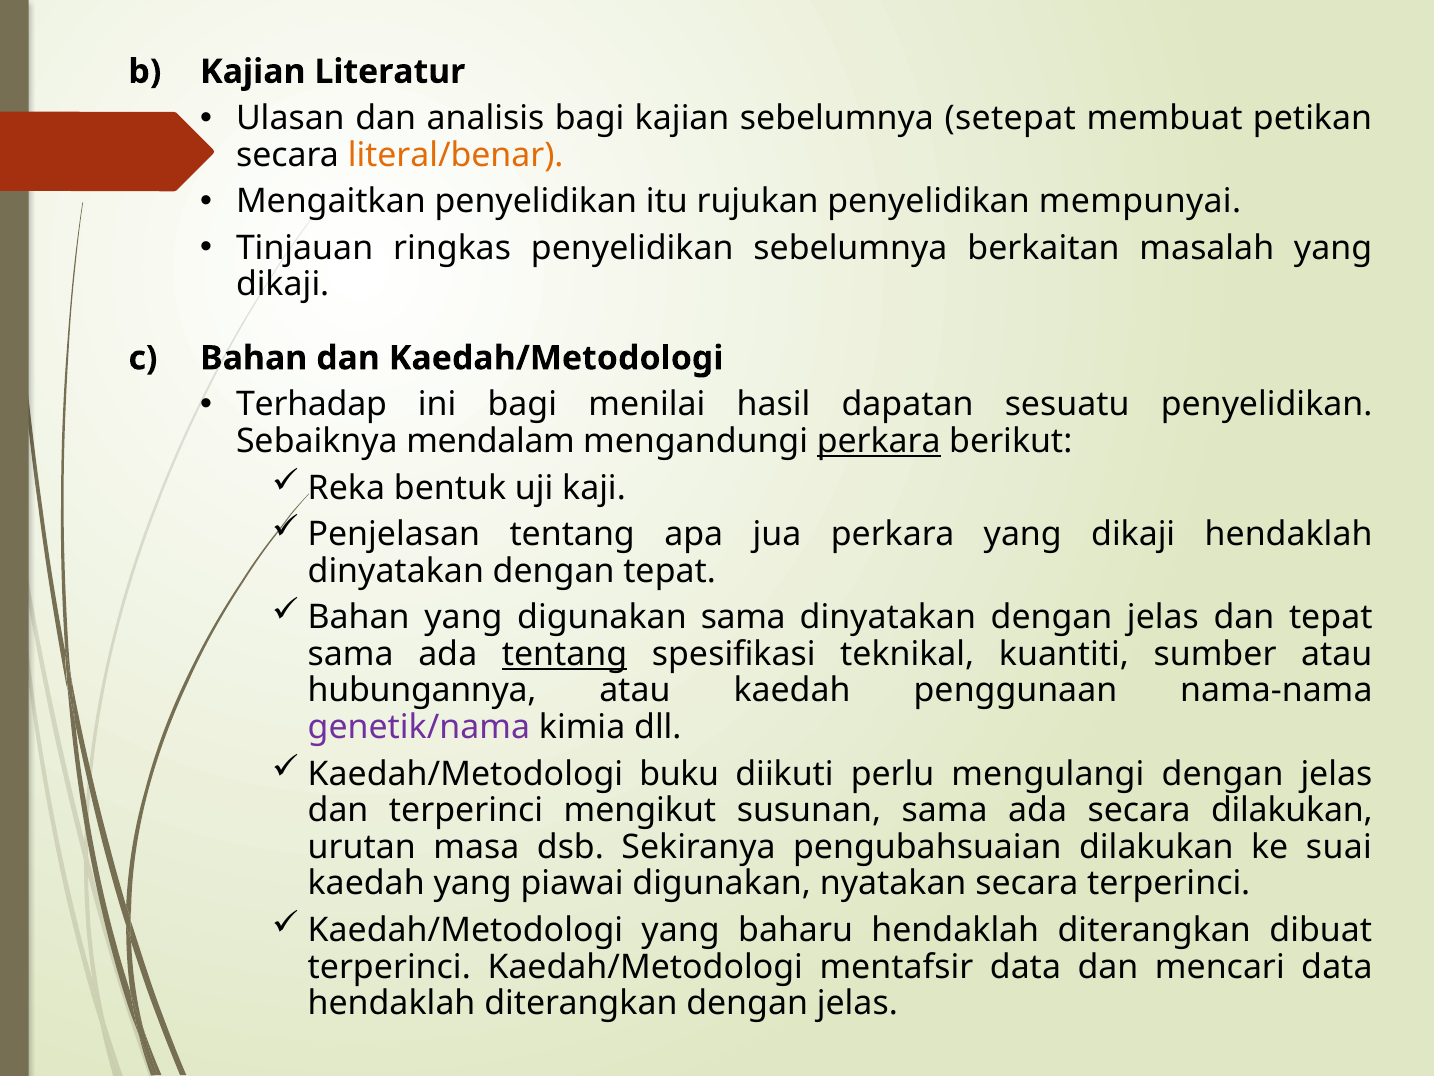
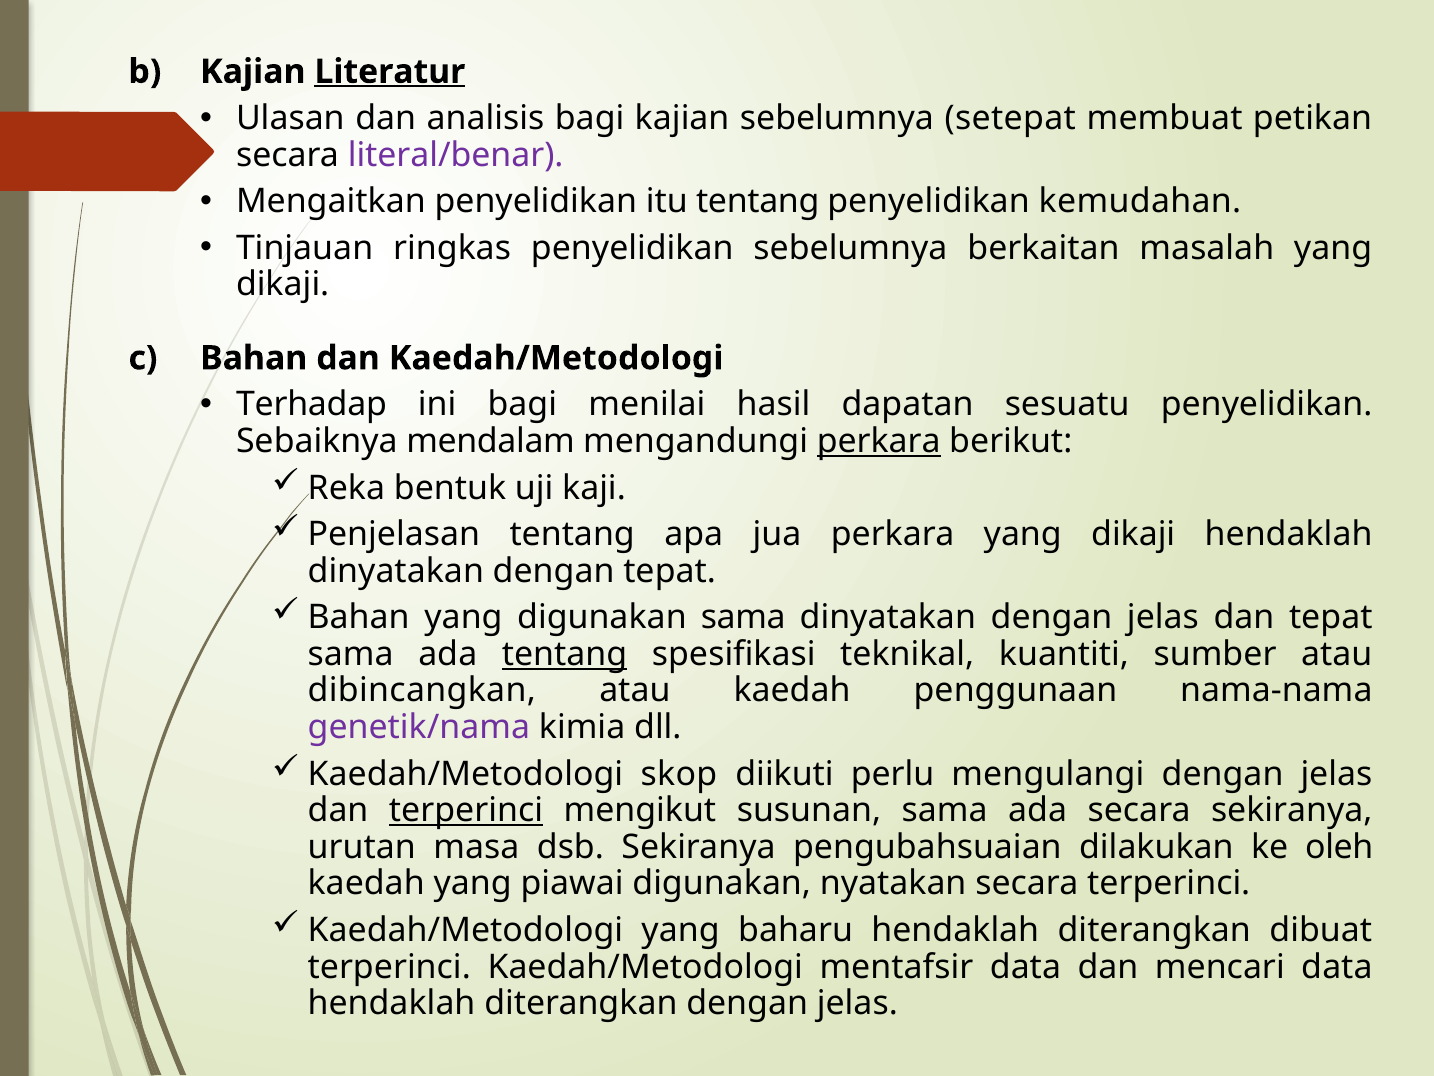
Literatur underline: none -> present
literal/benar colour: orange -> purple
itu rujukan: rujukan -> tentang
mempunyai: mempunyai -> kemudahan
hubungannya: hubungannya -> dibincangkan
buku: buku -> skop
terperinci at (466, 810) underline: none -> present
secara dilakukan: dilakukan -> sekiranya
suai: suai -> oleh
